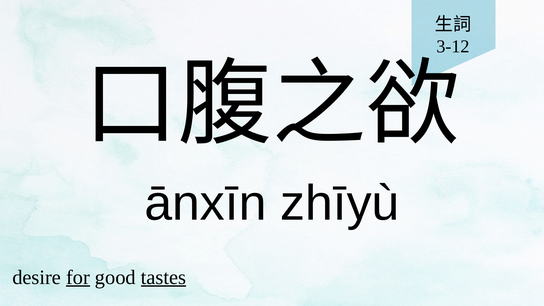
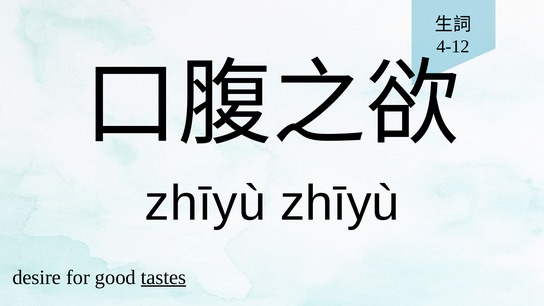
3-12: 3-12 -> 4-12
ānxīn at (205, 203): ānxīn -> zhīyù
for underline: present -> none
